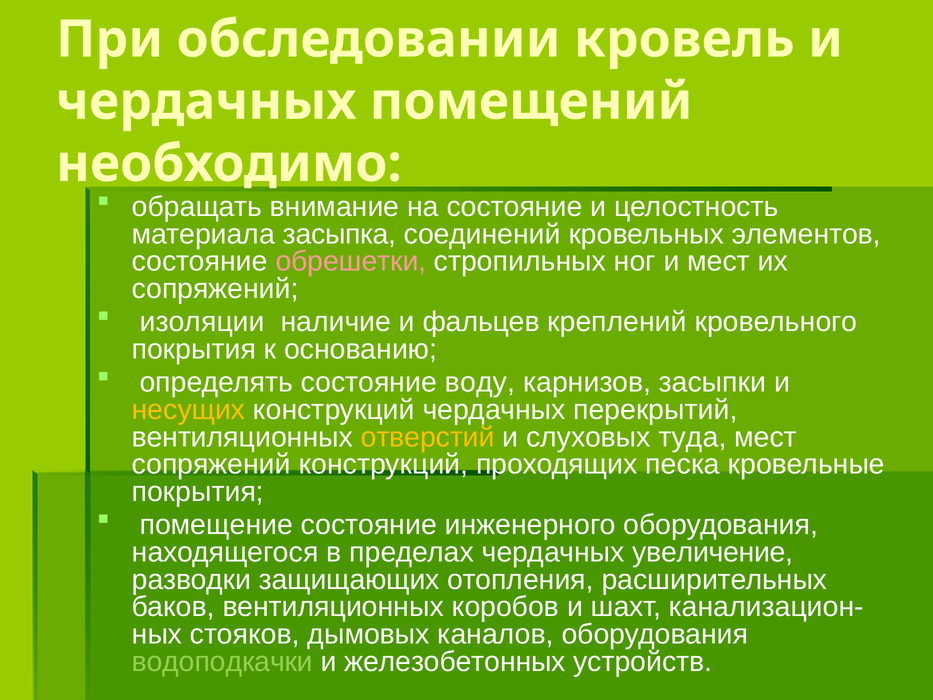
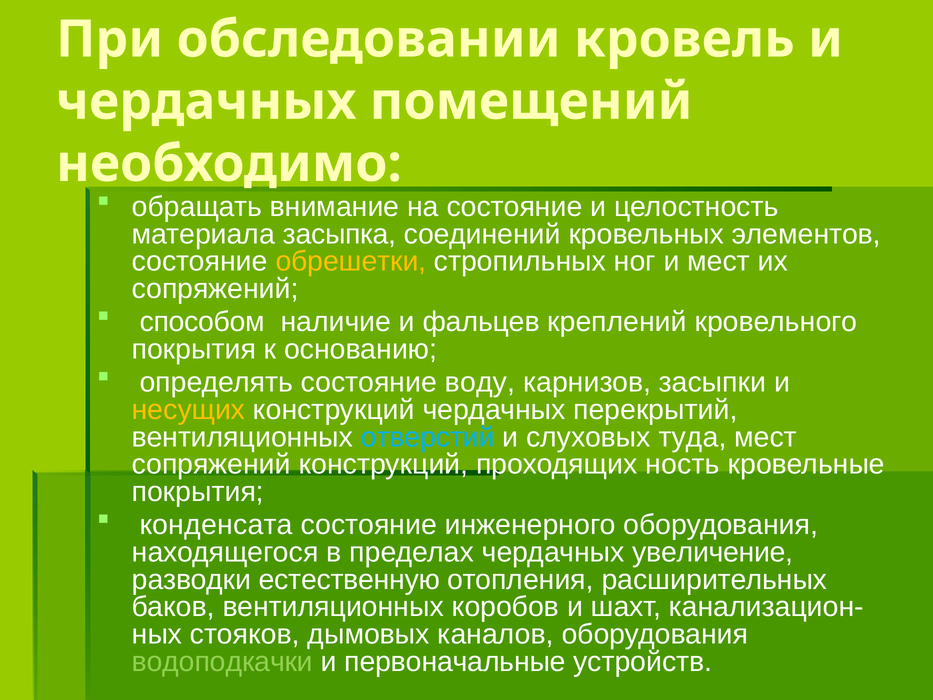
обрешетки colour: pink -> yellow
изоляции: изоляции -> способом
отверстий colour: yellow -> light blue
песка: песка -> ность
помещение: помещение -> конденсата
защищающих: защищающих -> естественную
железобетонных: железобетонных -> первоначальные
